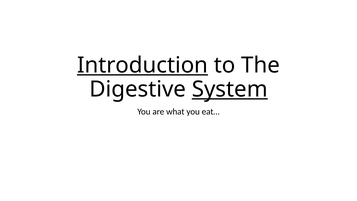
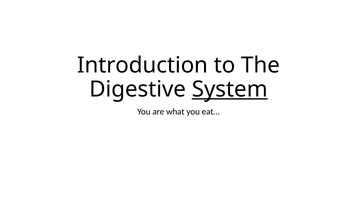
Introduction underline: present -> none
